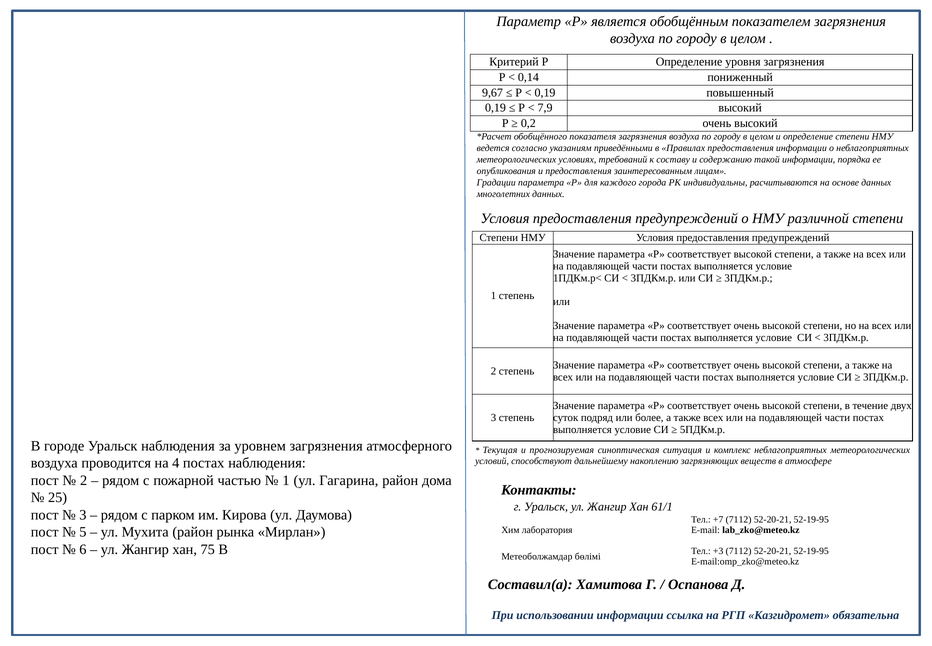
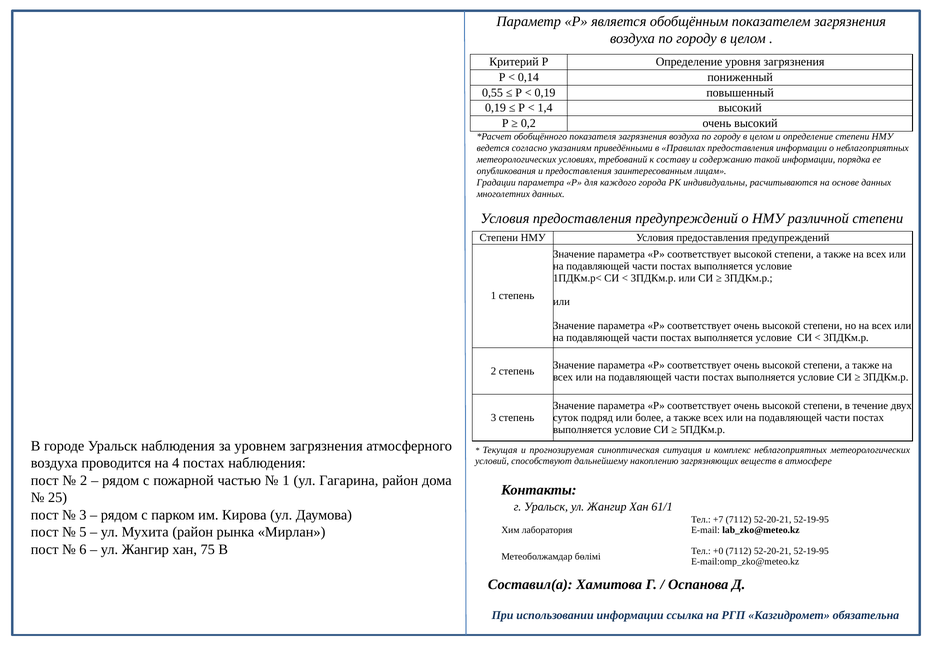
9,67: 9,67 -> 0,55
7,9: 7,9 -> 1,4
+3: +3 -> +0
